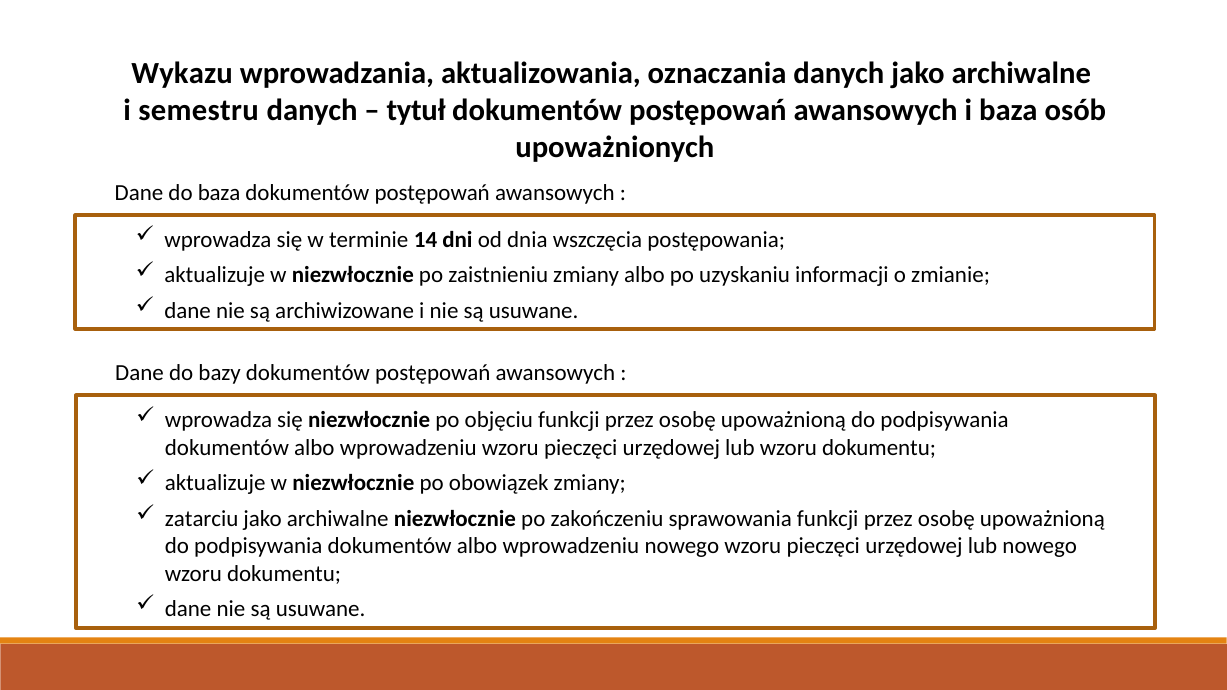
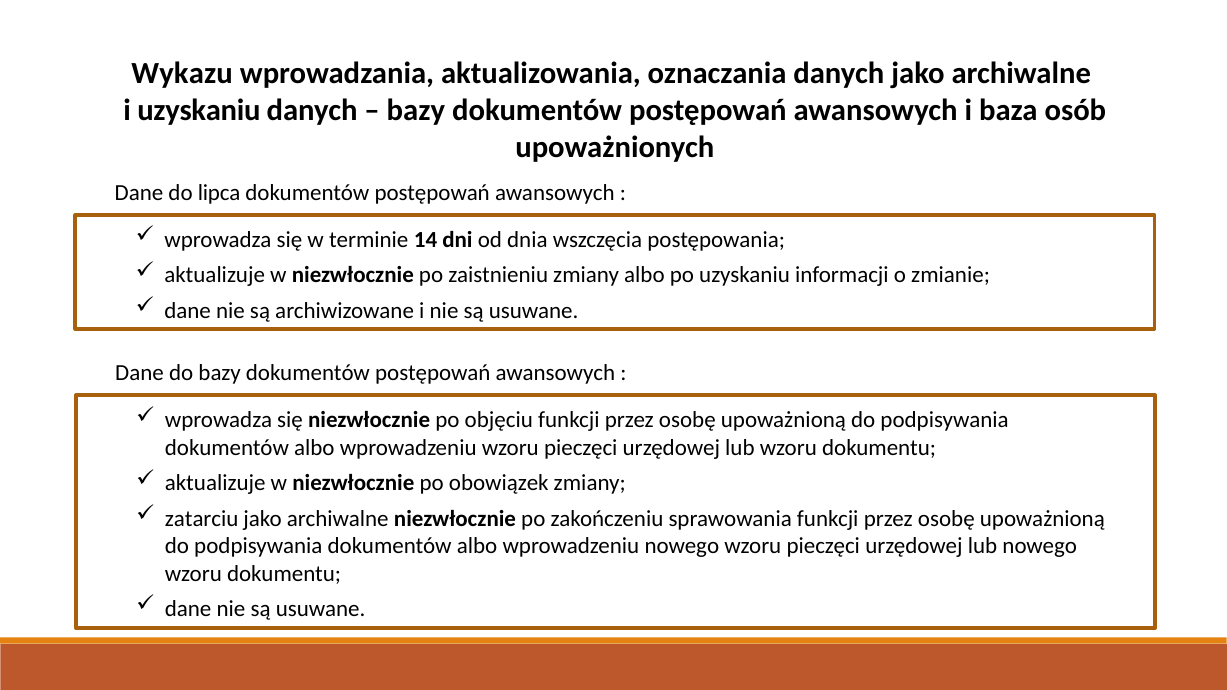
i semestru: semestru -> uzyskaniu
tytuł at (416, 110): tytuł -> bazy
do baza: baza -> lipca
